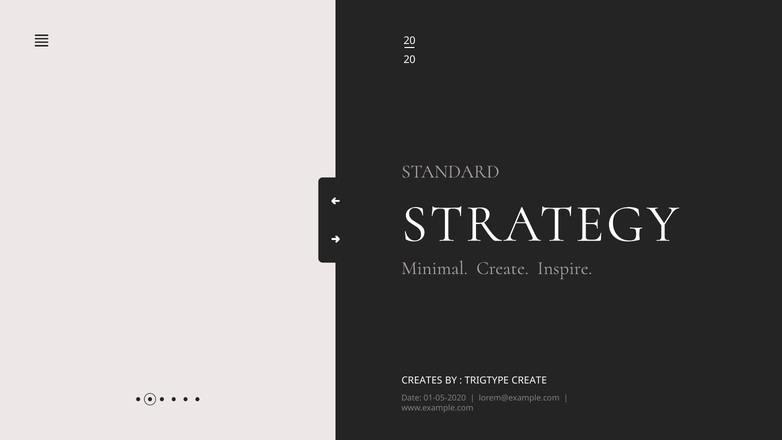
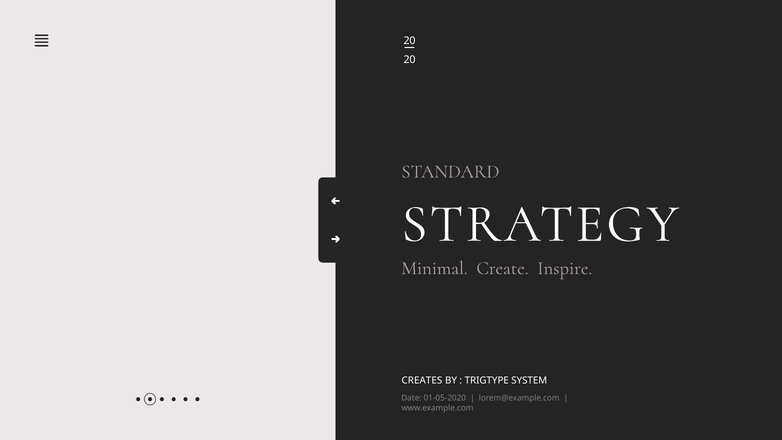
TRIGTYPE CREATE: CREATE -> SYSTEM
